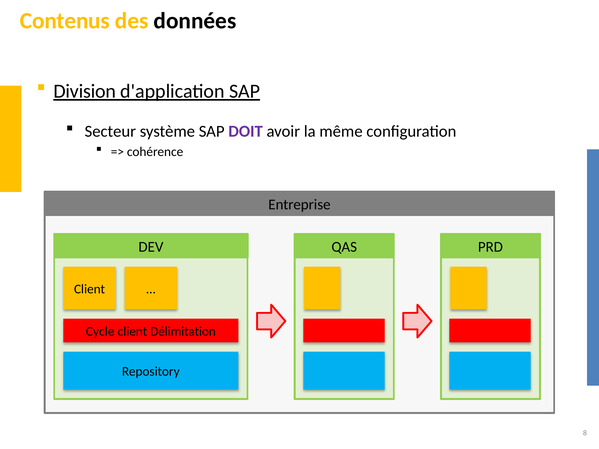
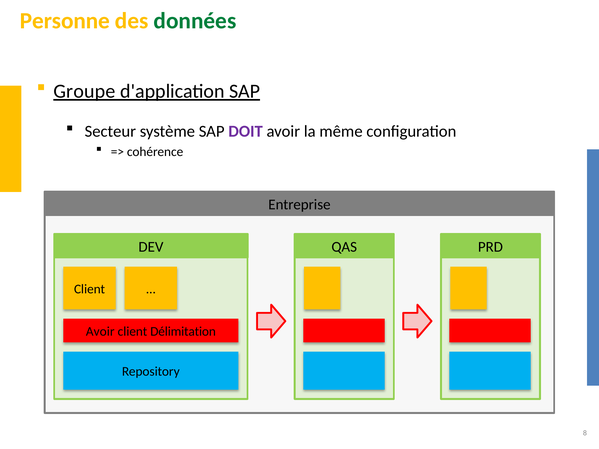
Contenus: Contenus -> Personne
données colour: black -> green
Division: Division -> Groupe
Cycle at (100, 332): Cycle -> Avoir
